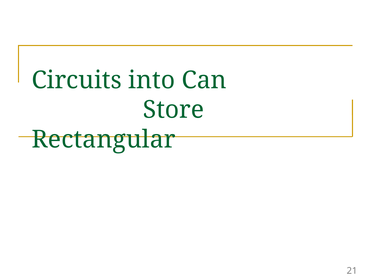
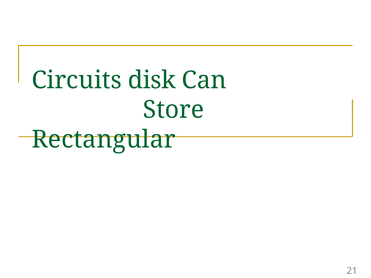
into: into -> disk
